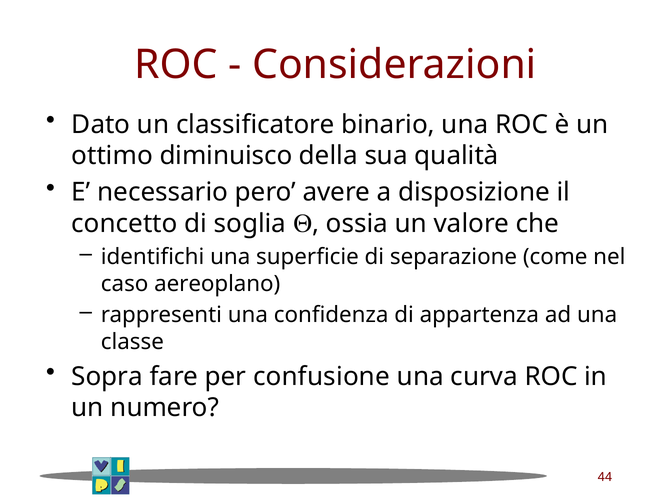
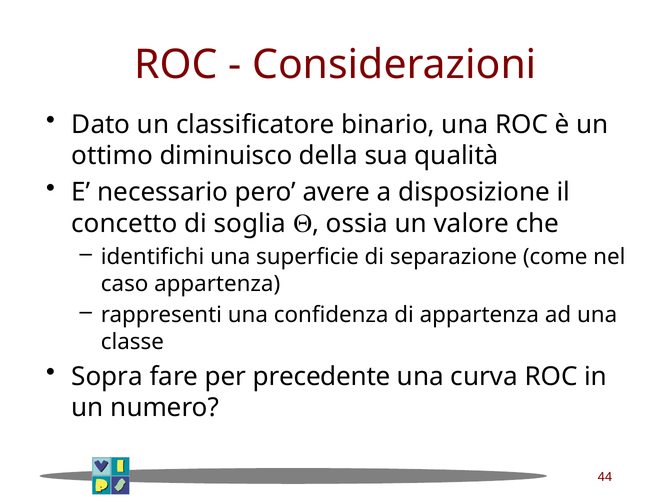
caso aereoplano: aereoplano -> appartenza
confusione: confusione -> precedente
